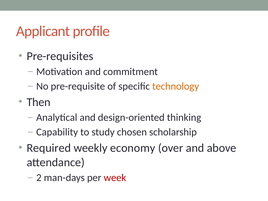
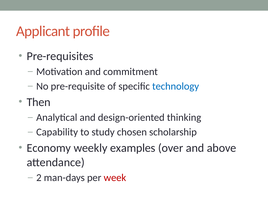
technology colour: orange -> blue
Required: Required -> Economy
economy: economy -> examples
